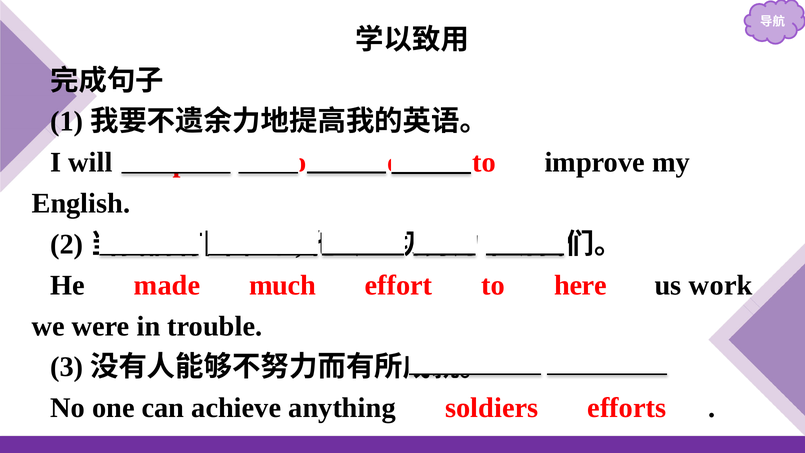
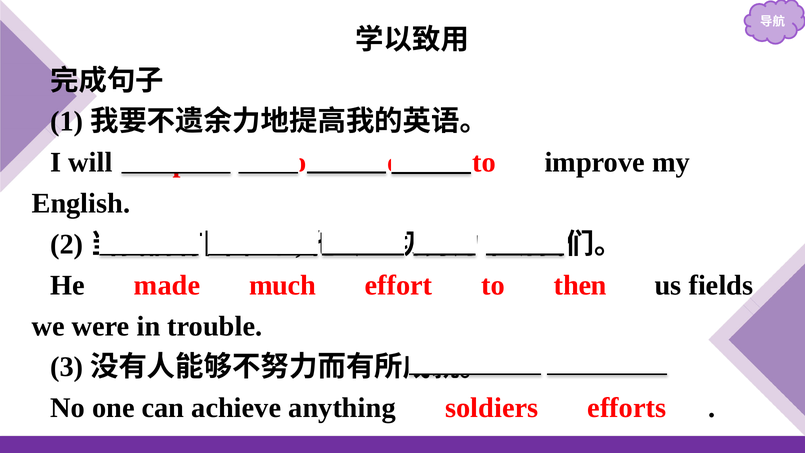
here: here -> then
work: work -> fields
